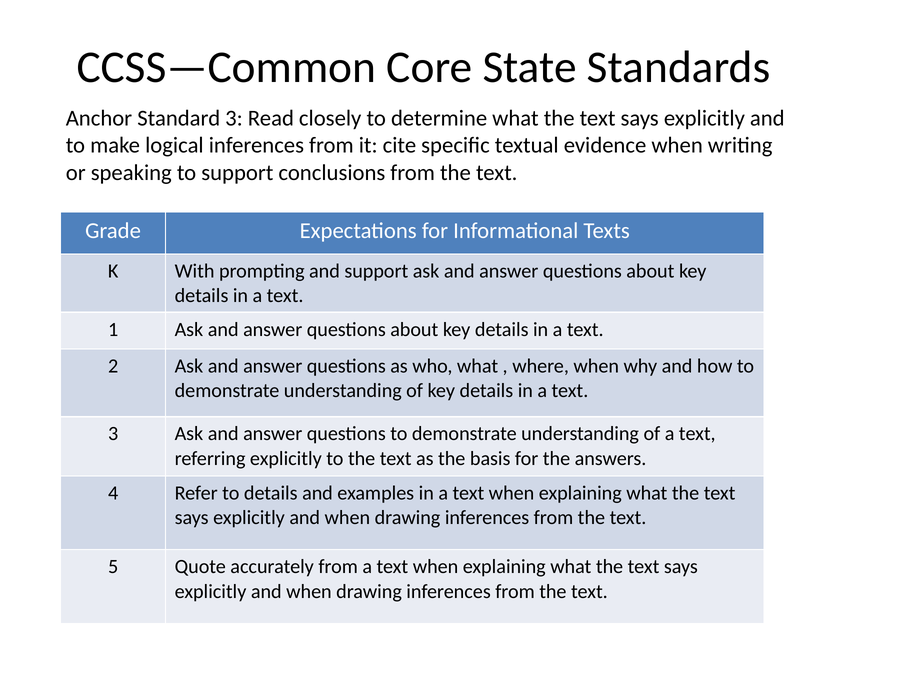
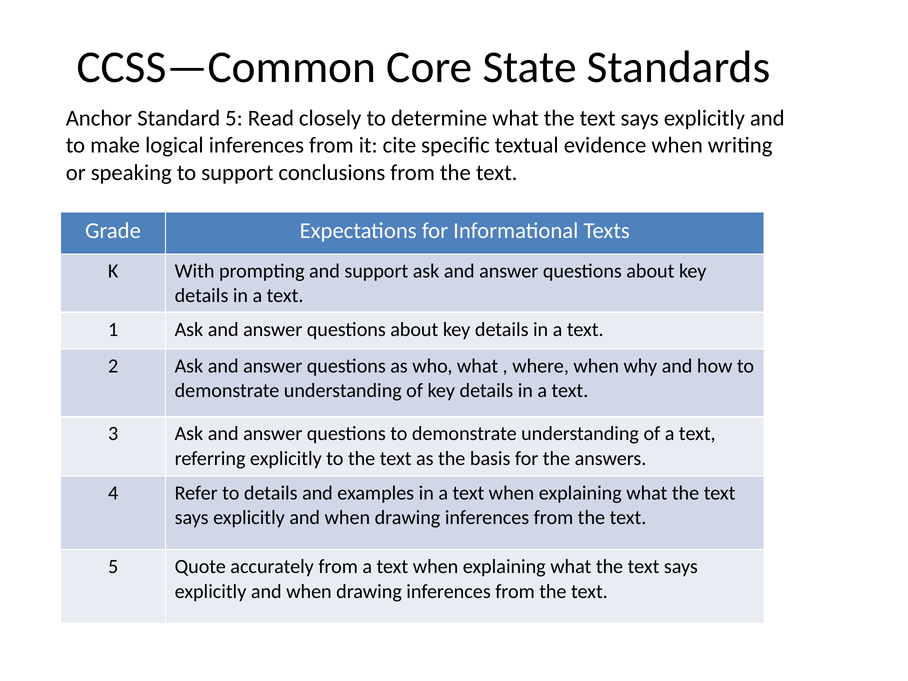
Standard 3: 3 -> 5
